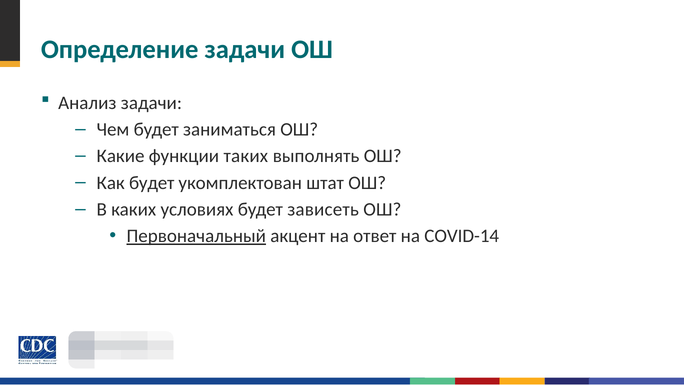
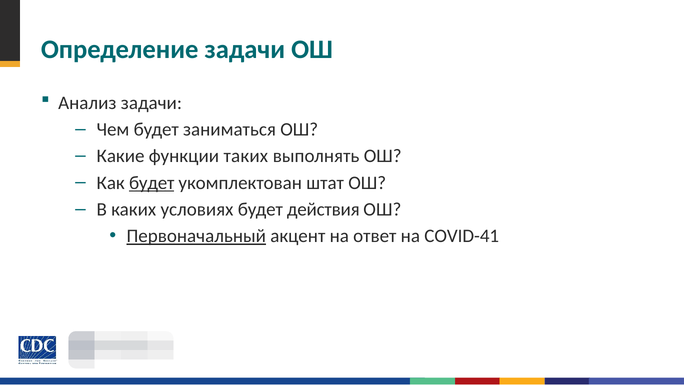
будет at (152, 183) underline: none -> present
зависеть: зависеть -> действия
COVID-14: COVID-14 -> COVID-41
